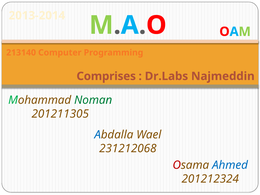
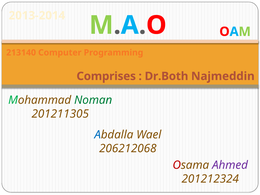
Dr.Labs: Dr.Labs -> Dr.Both
231212068: 231212068 -> 206212068
Ahmed colour: blue -> purple
